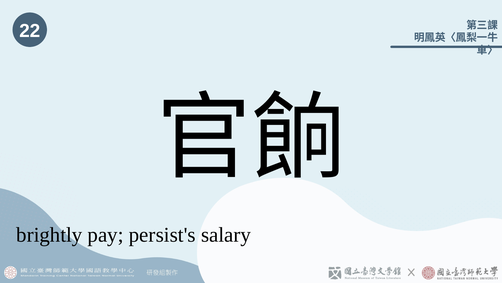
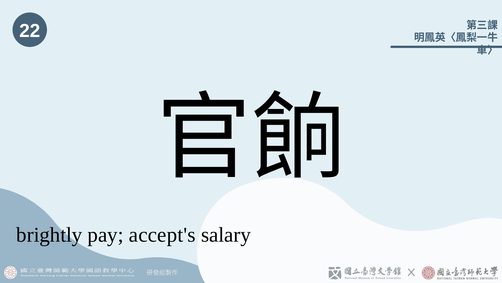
persist's: persist's -> accept's
